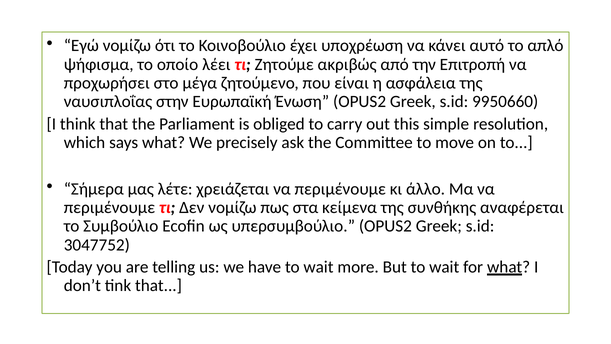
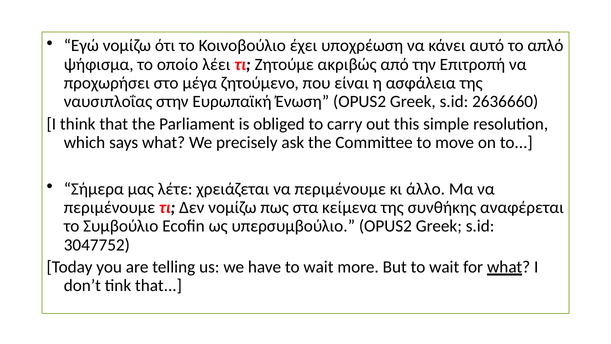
9950660: 9950660 -> 2636660
